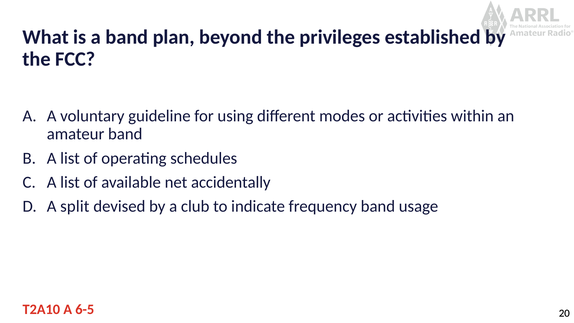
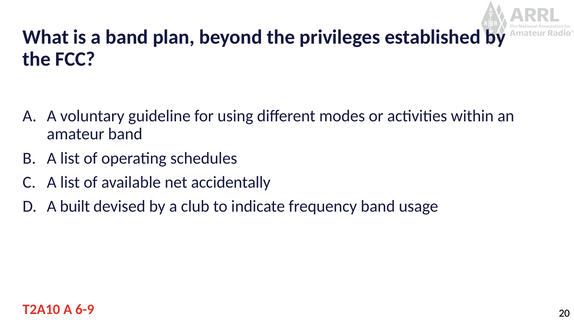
split: split -> built
6-5: 6-5 -> 6-9
